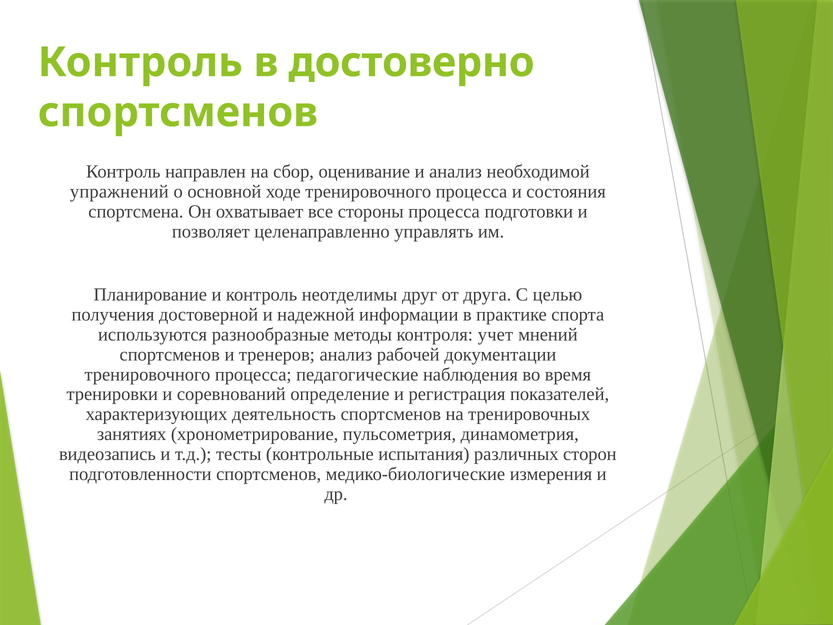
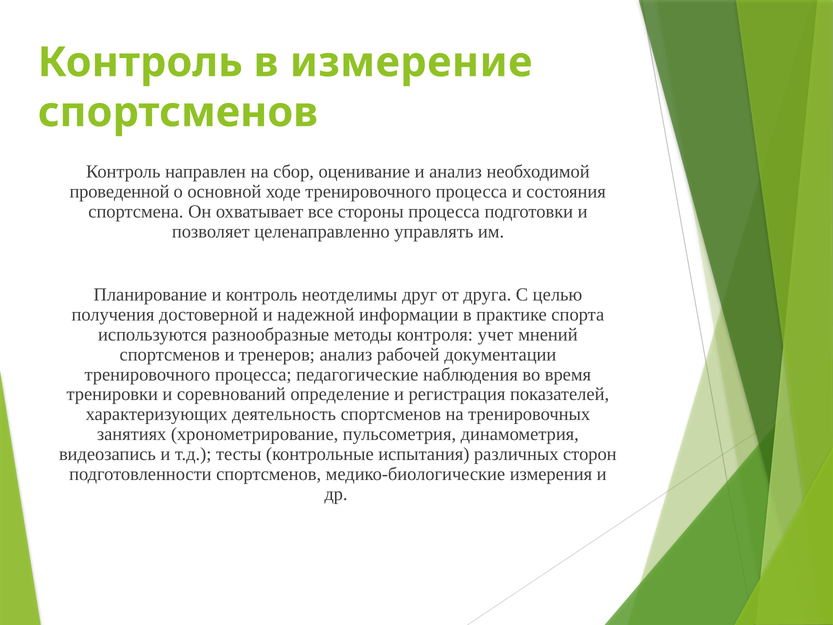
достоверно: достоверно -> измерение
упражнений: упражнений -> проведенной
